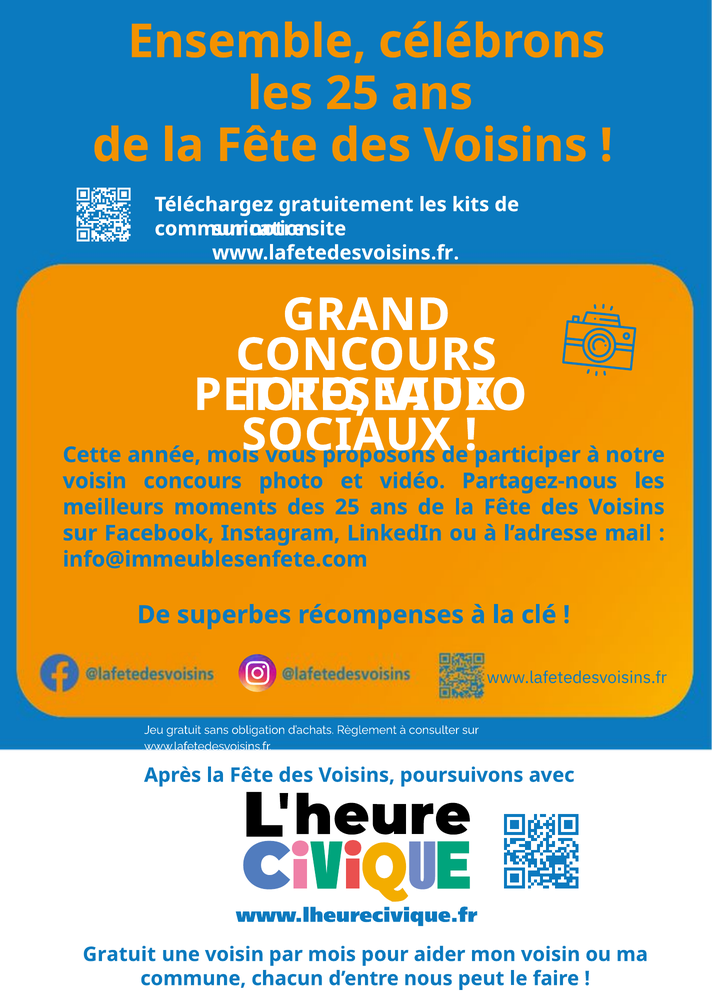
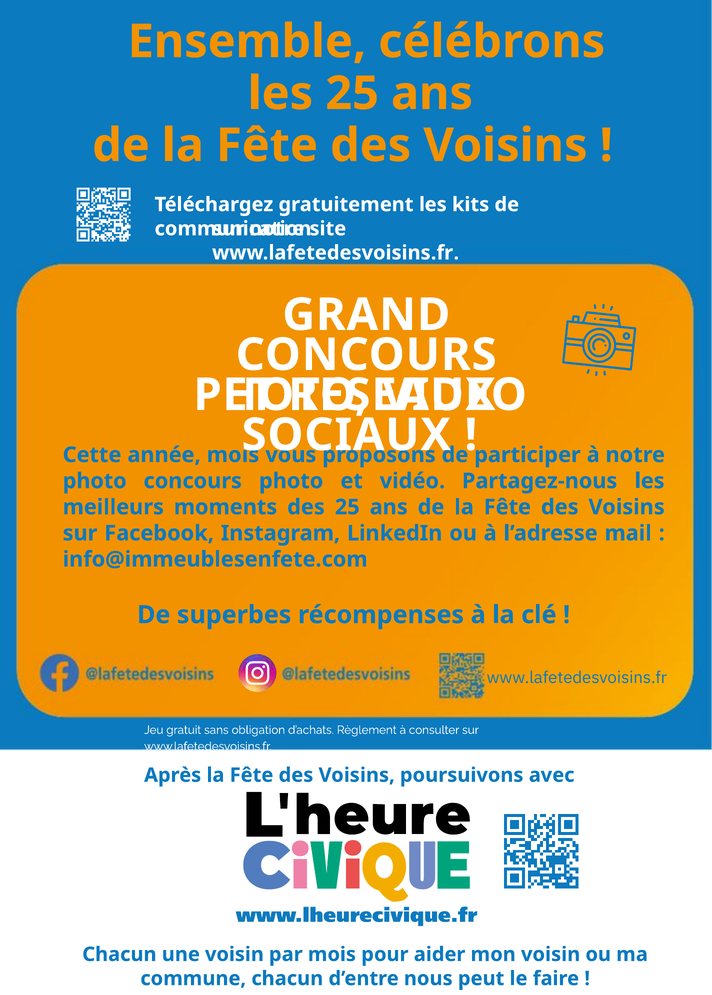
voisin at (95, 481): voisin -> photo
Gratuit at (119, 955): Gratuit -> Chacun
